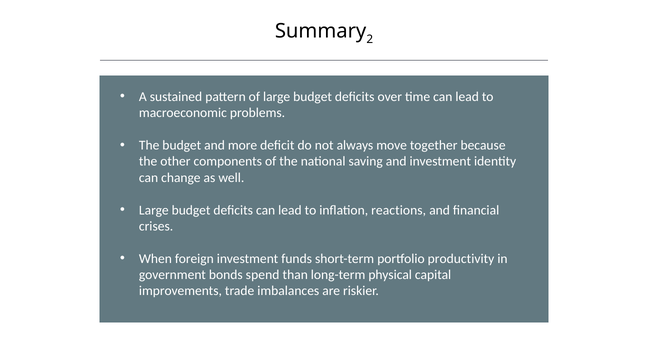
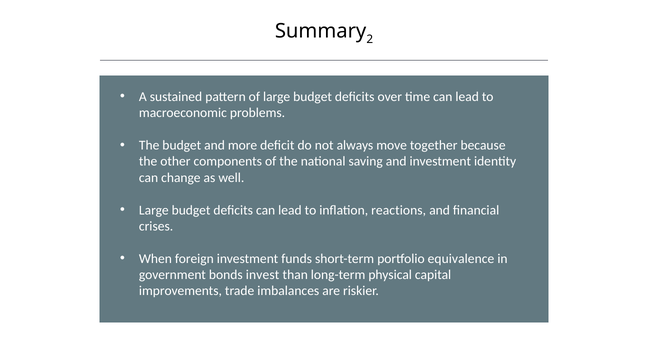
productivity: productivity -> equivalence
spend: spend -> invest
